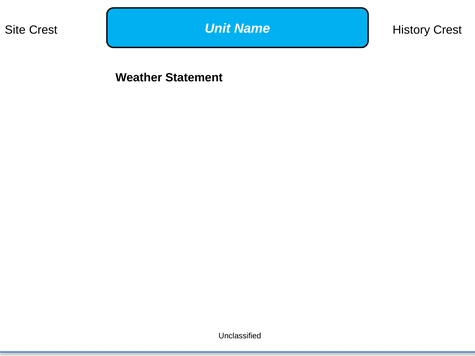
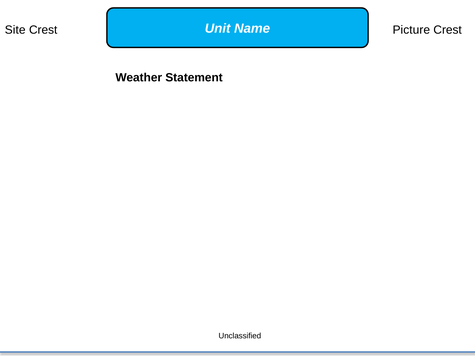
History: History -> Picture
